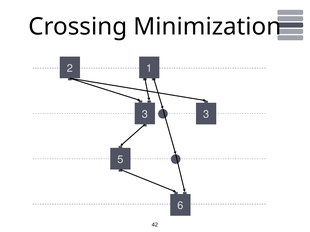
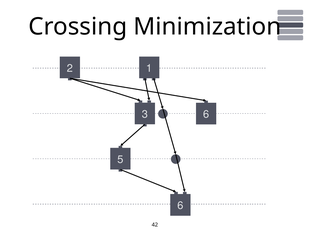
3 3: 3 -> 6
